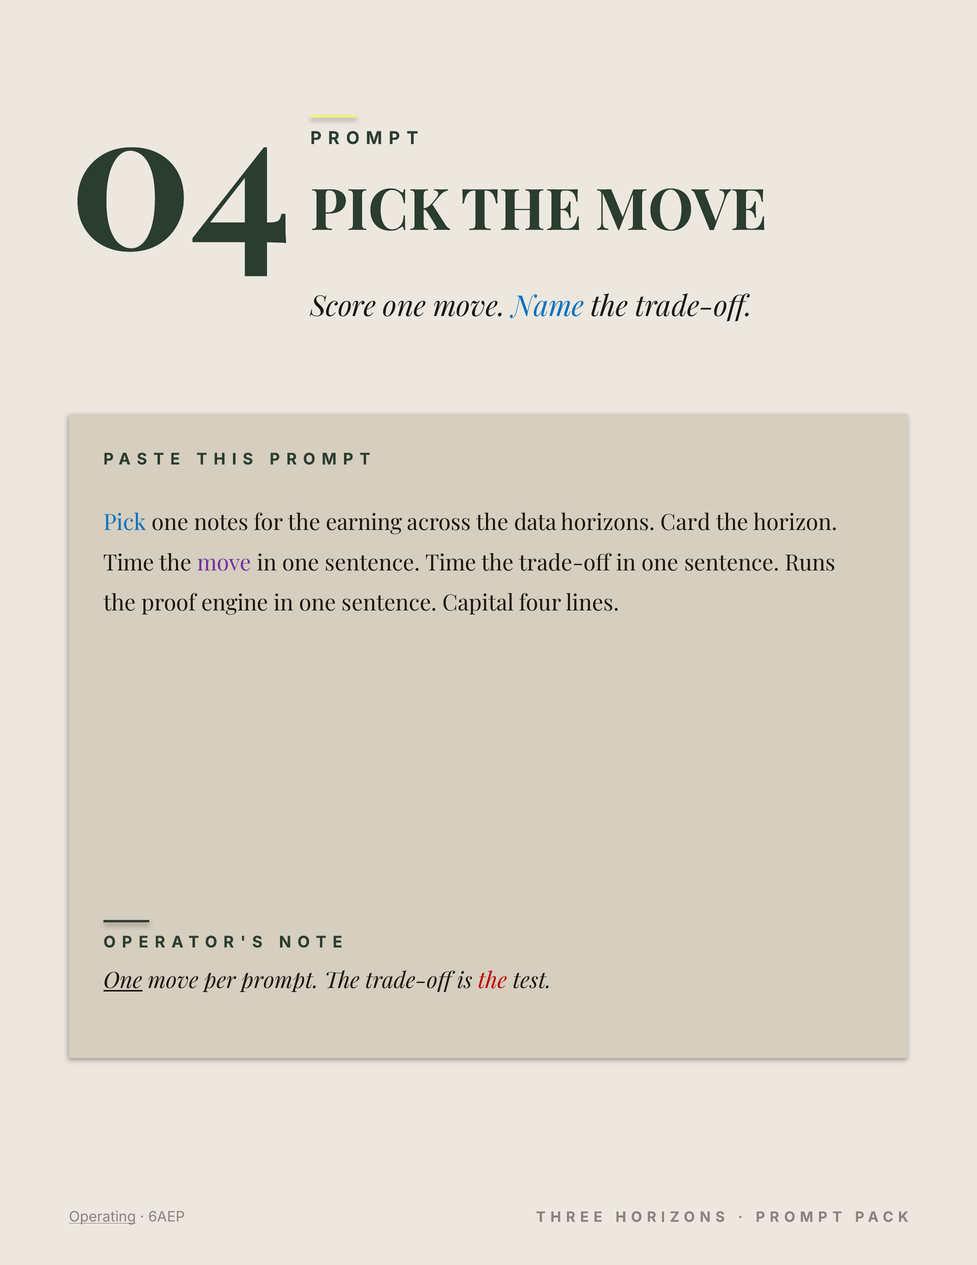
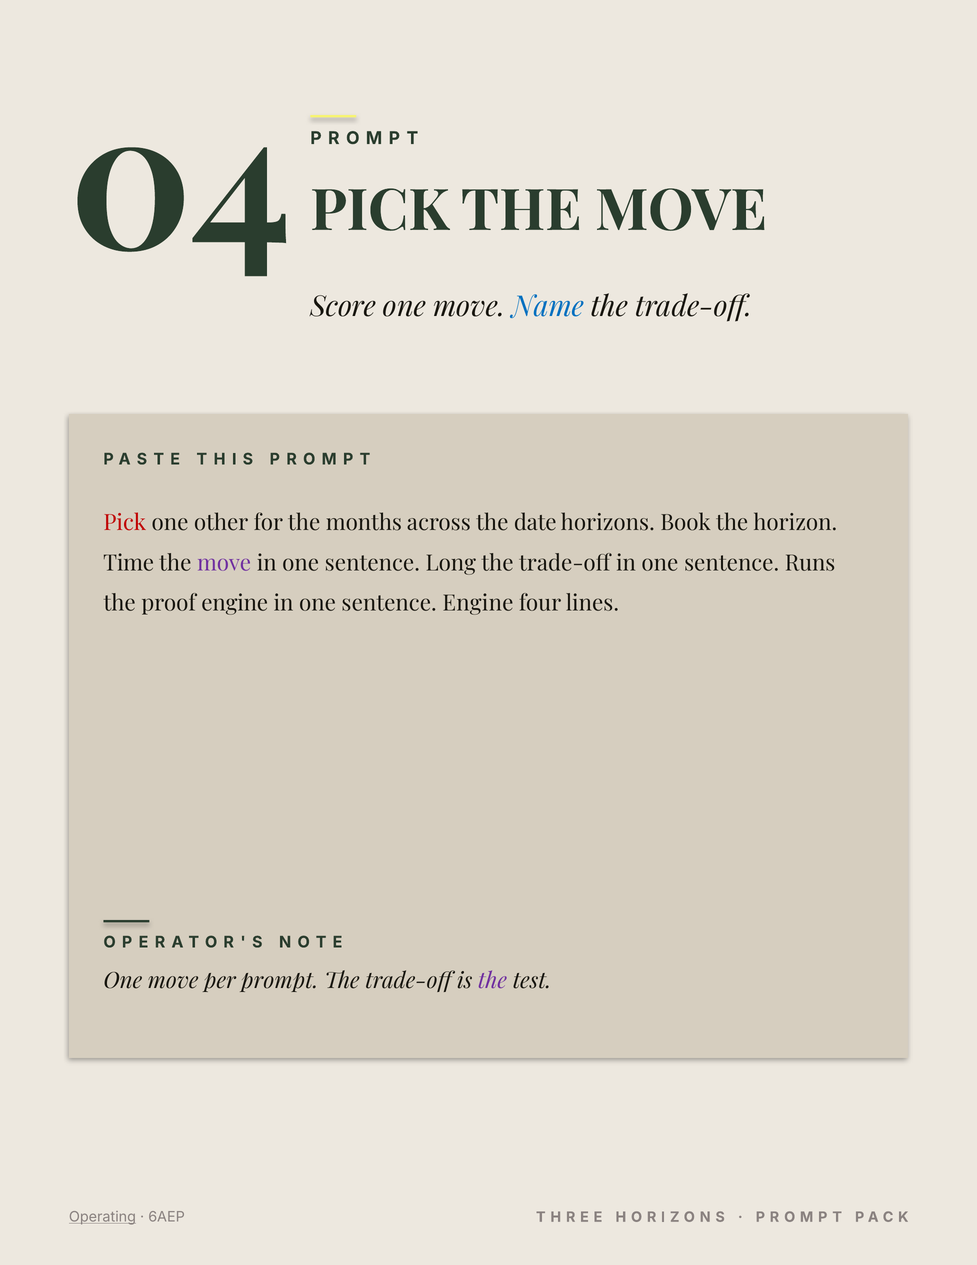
Pick at (125, 523) colour: blue -> red
notes: notes -> other
earning: earning -> months
data: data -> date
Card: Card -> Book
sentence Time: Time -> Long
sentence Capital: Capital -> Engine
One at (123, 980) underline: present -> none
the at (492, 980) colour: red -> purple
